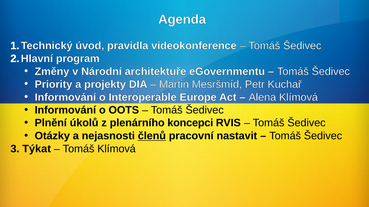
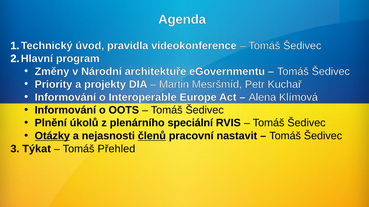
koncepci: koncepci -> speciální
Otázky underline: none -> present
Tomáš Klímová: Klímová -> Přehled
